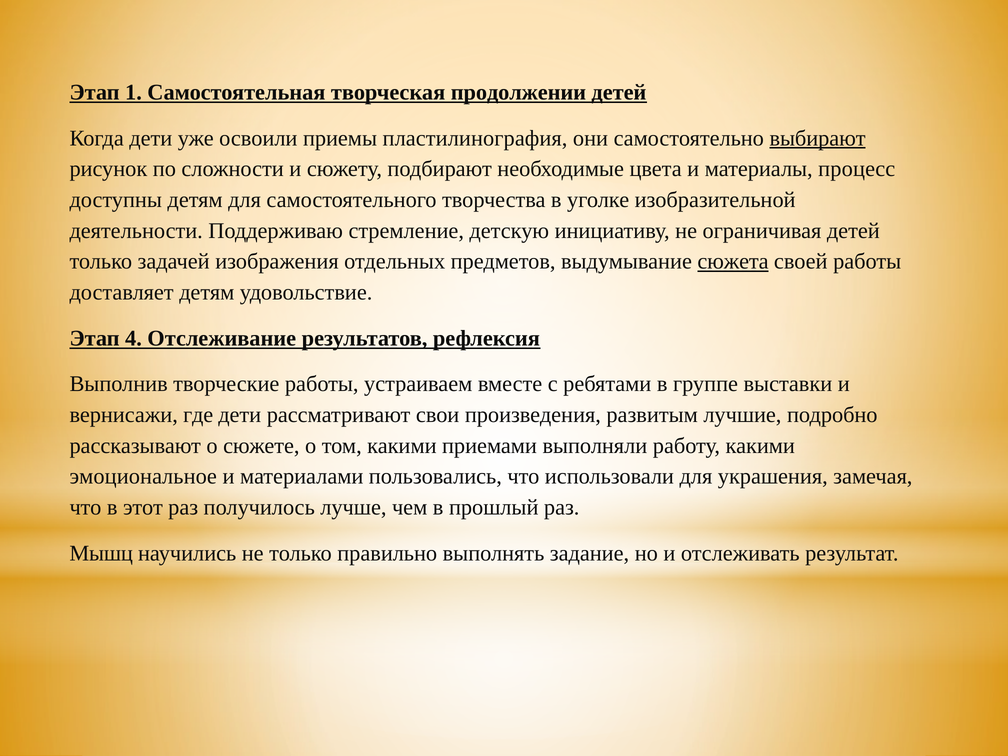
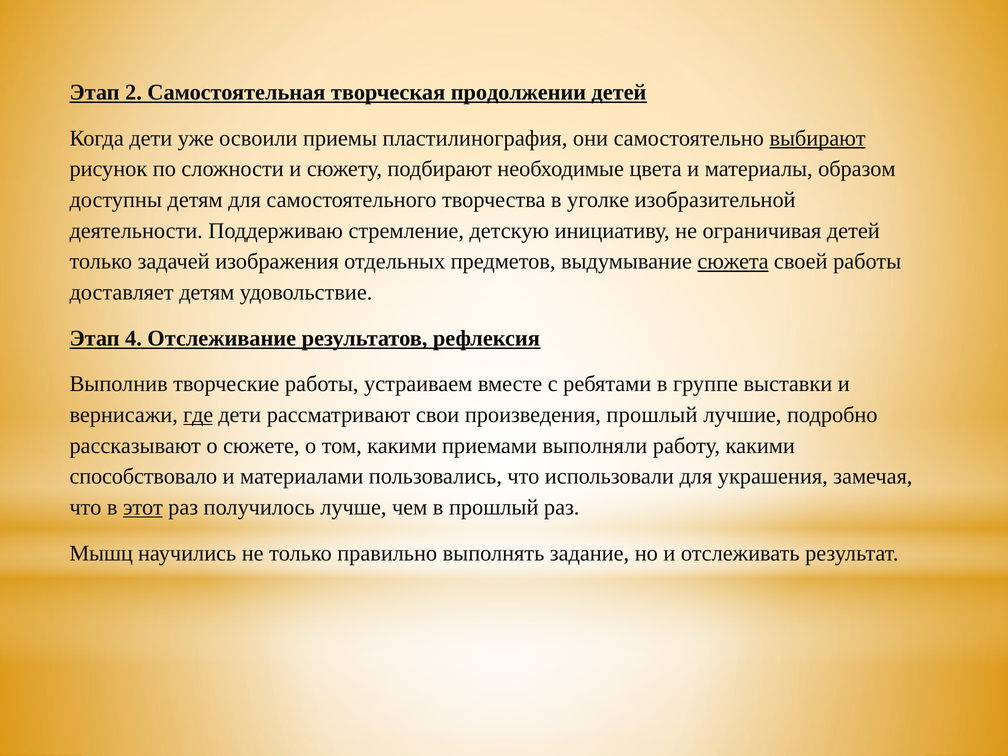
1: 1 -> 2
процесс: процесс -> образом
где underline: none -> present
произведения развитым: развитым -> прошлый
эмоциональное: эмоциональное -> способствовало
этот underline: none -> present
